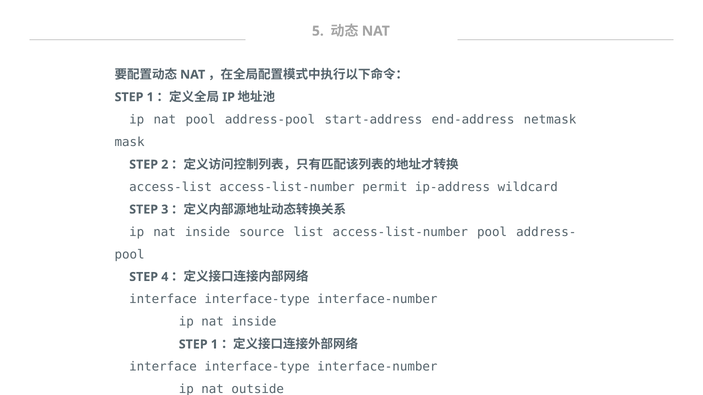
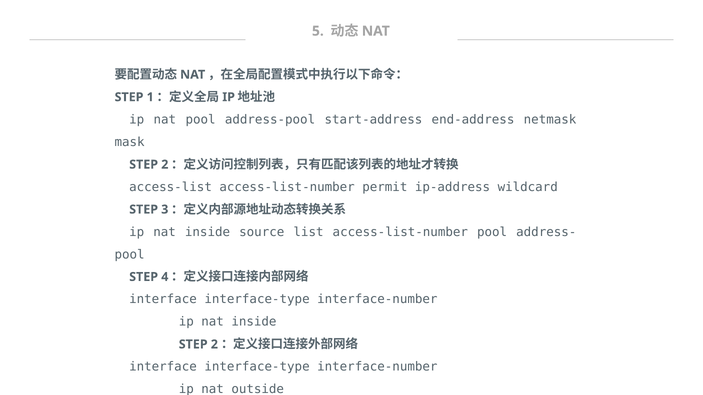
1 at (214, 345): 1 -> 2
